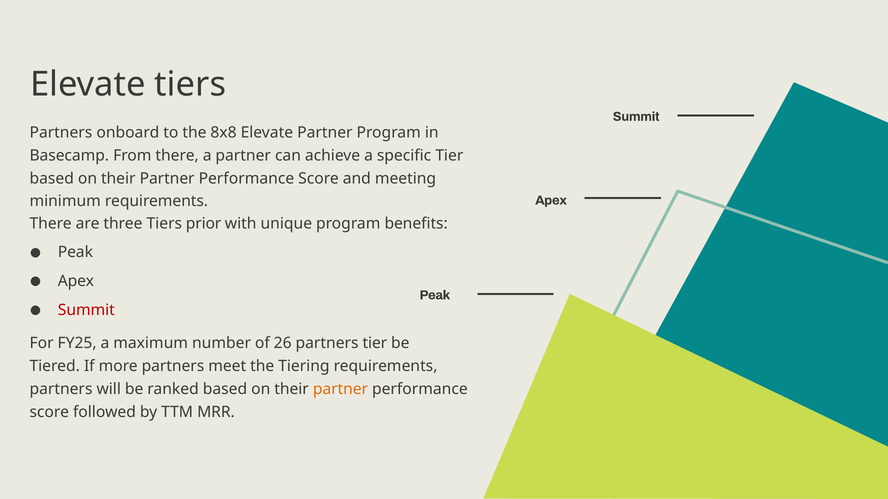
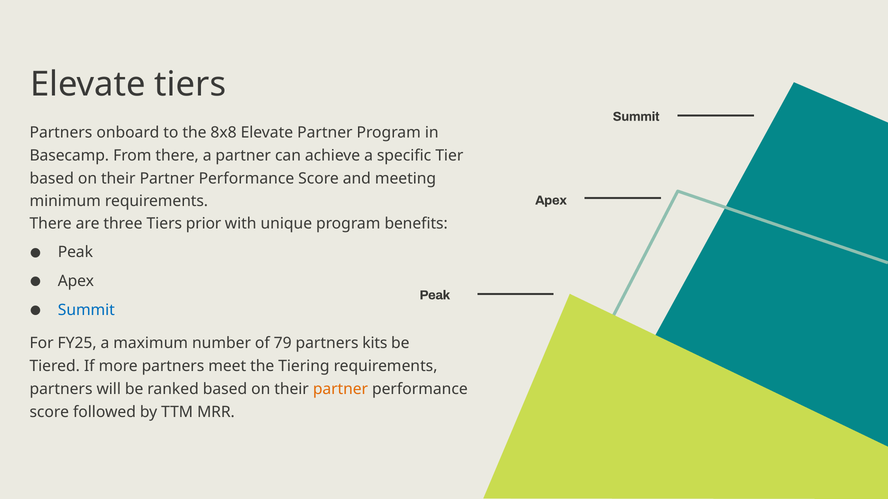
Summit at (86, 310) colour: red -> blue
26: 26 -> 79
partners tier: tier -> kits
